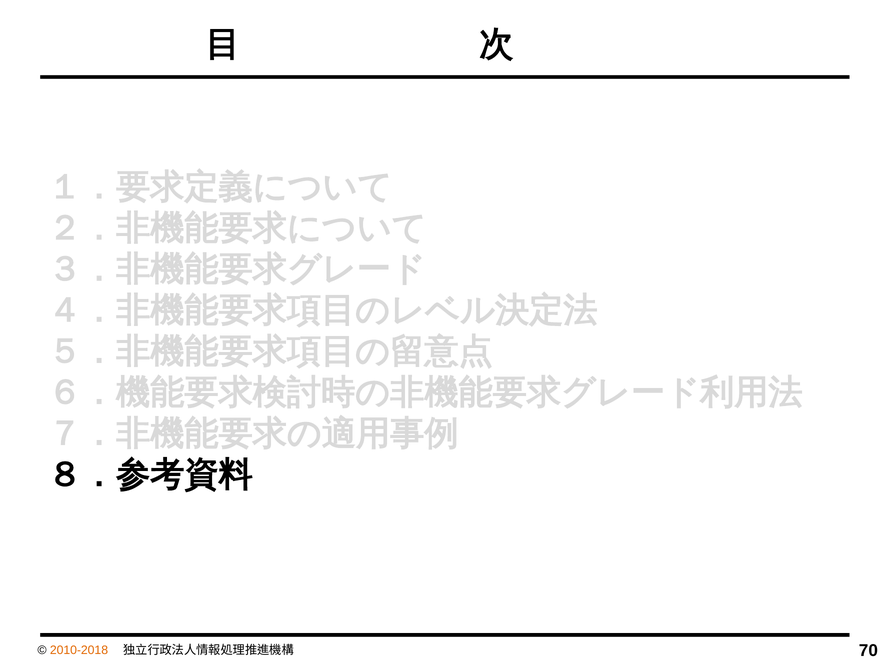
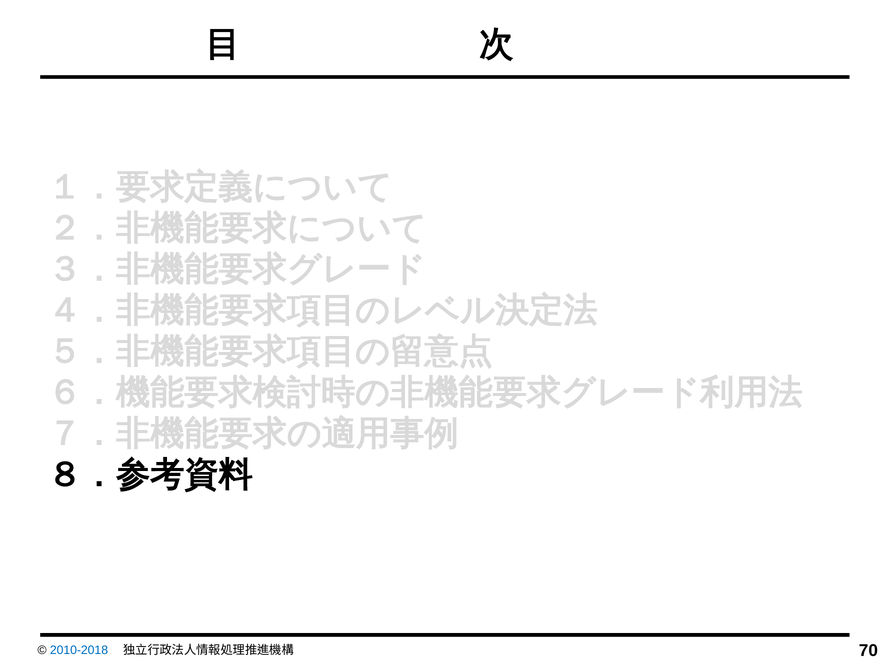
2010-2018 colour: orange -> blue
